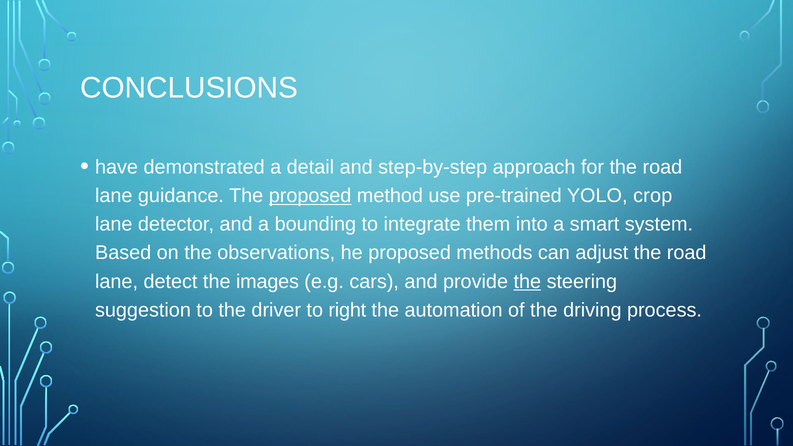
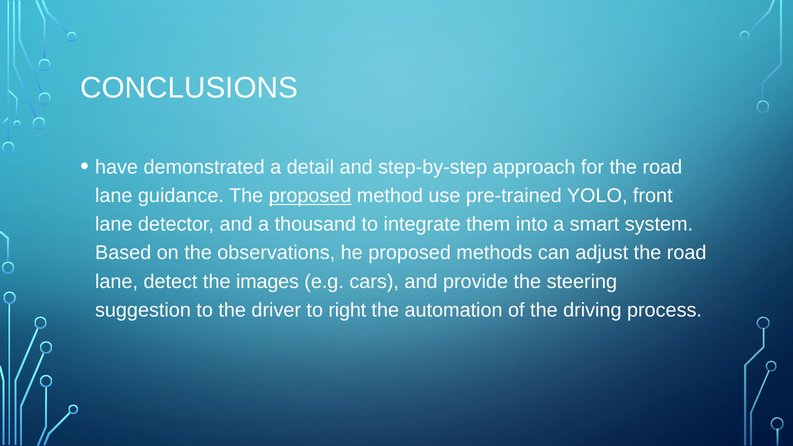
crop: crop -> front
bounding: bounding -> thousand
the at (527, 282) underline: present -> none
